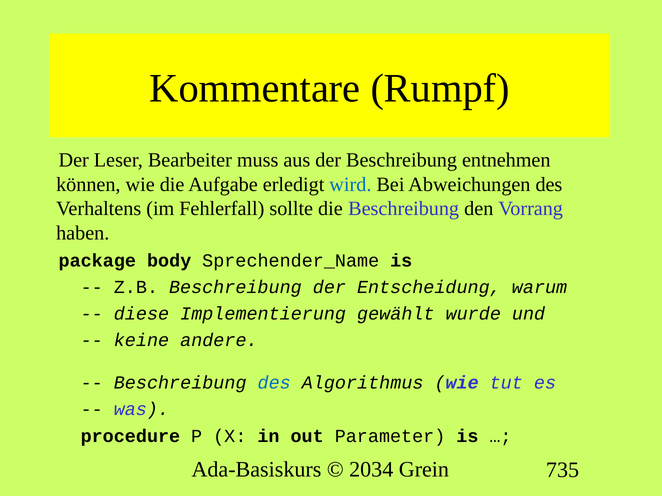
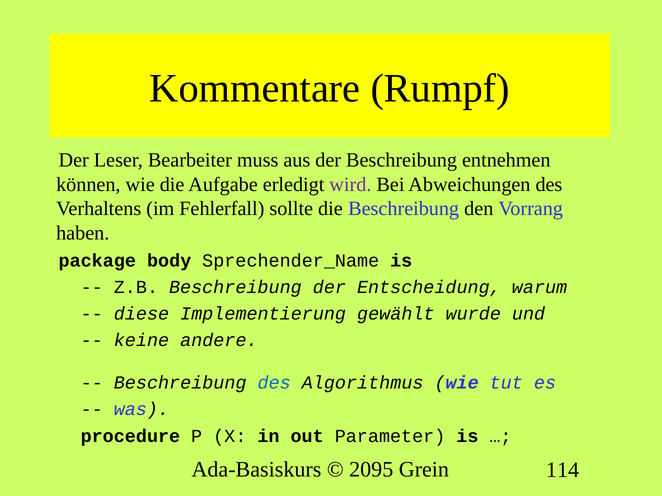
wird colour: blue -> purple
2034: 2034 -> 2095
735: 735 -> 114
